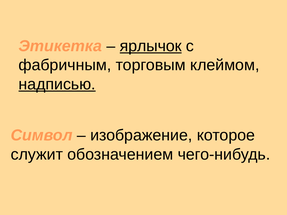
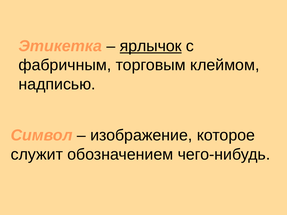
надписью underline: present -> none
